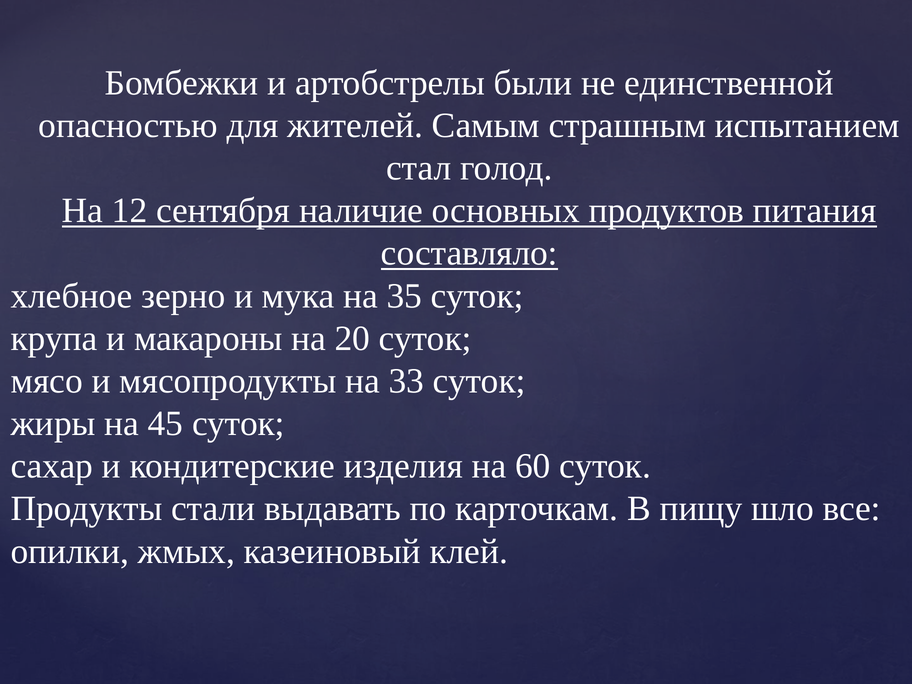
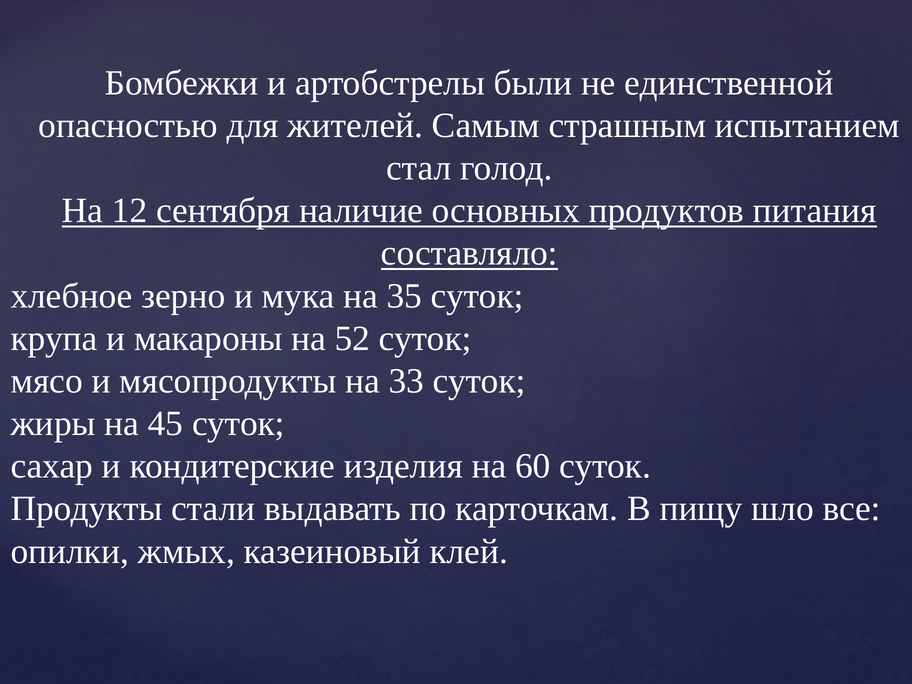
20: 20 -> 52
